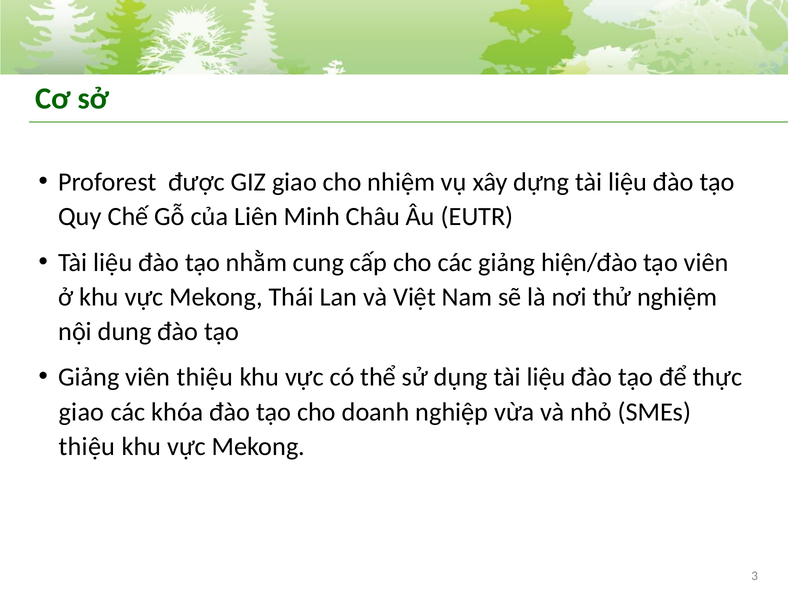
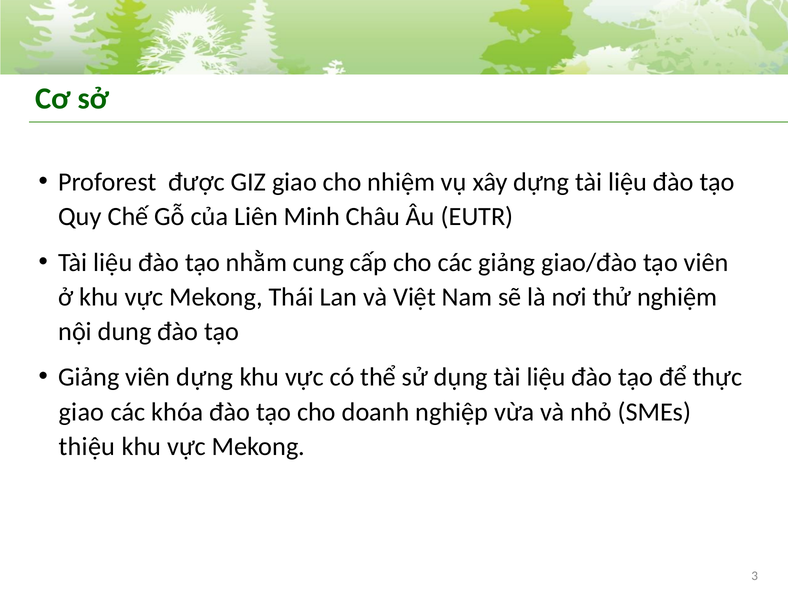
hiện/đào: hiện/đào -> giao/đào
viên thiệu: thiệu -> dựng
